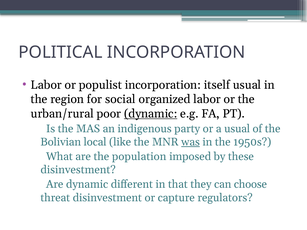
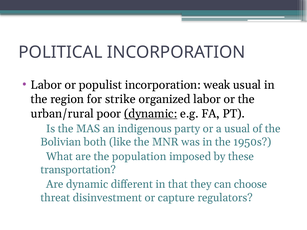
itself: itself -> weak
social: social -> strike
local: local -> both
was underline: present -> none
disinvestment at (78, 170): disinvestment -> transportation
